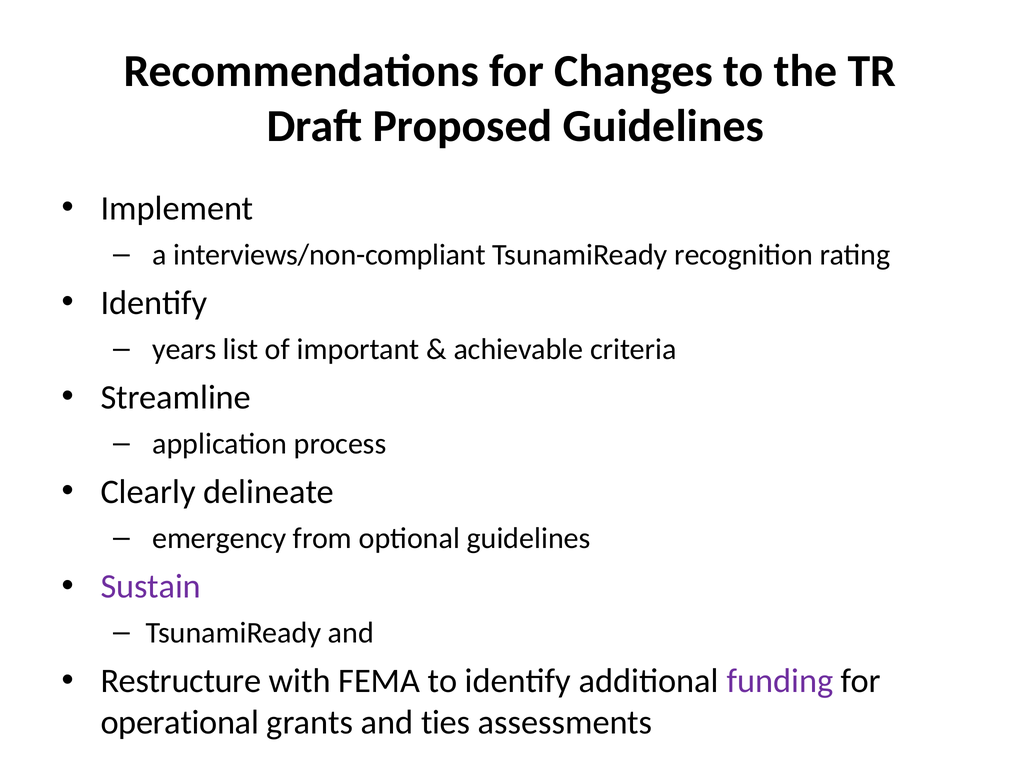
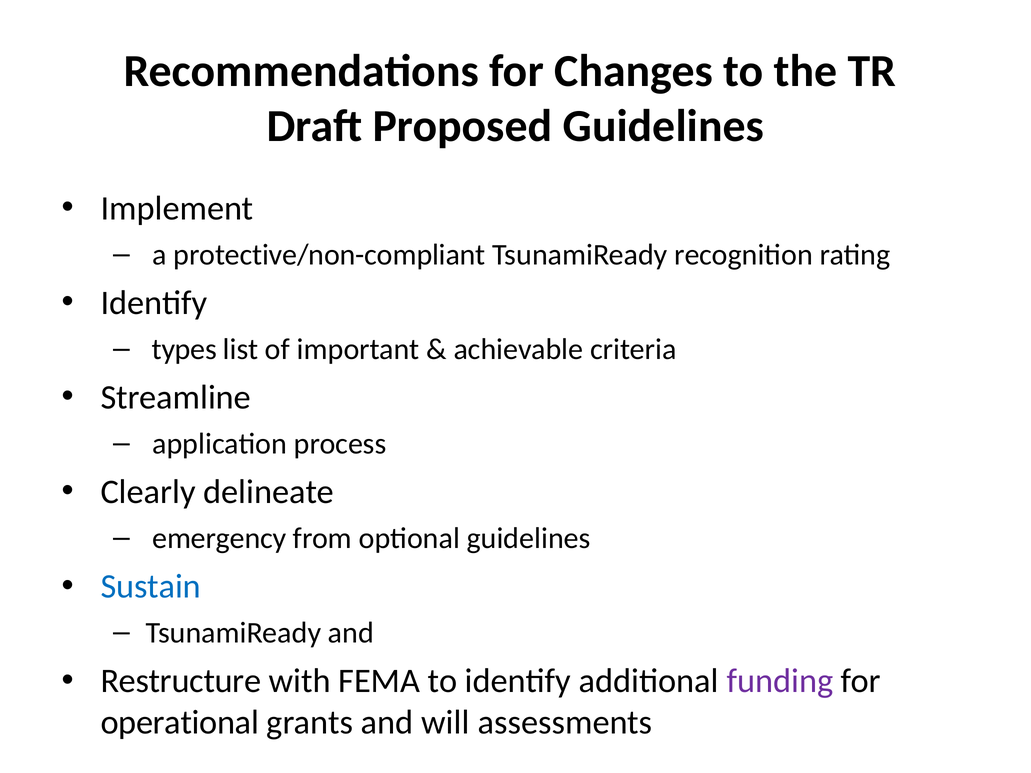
interviews/non-compliant: interviews/non-compliant -> protective/non-compliant
years: years -> types
Sustain colour: purple -> blue
ties: ties -> will
